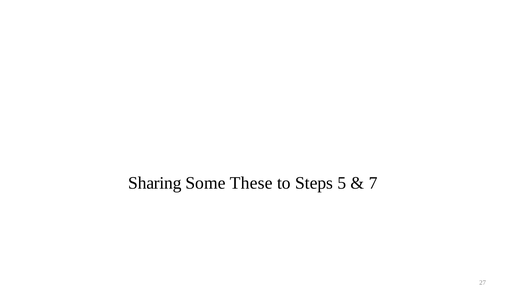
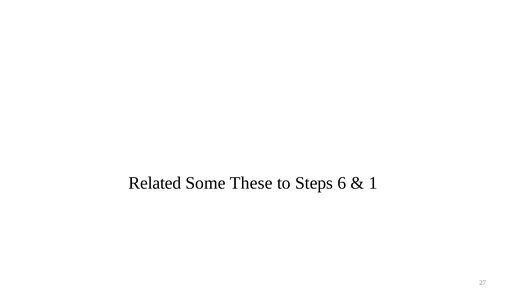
Sharing: Sharing -> Related
5: 5 -> 6
7: 7 -> 1
